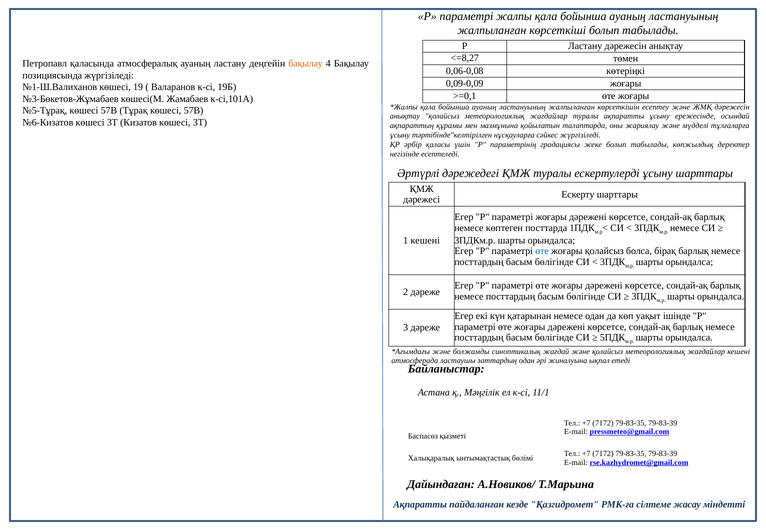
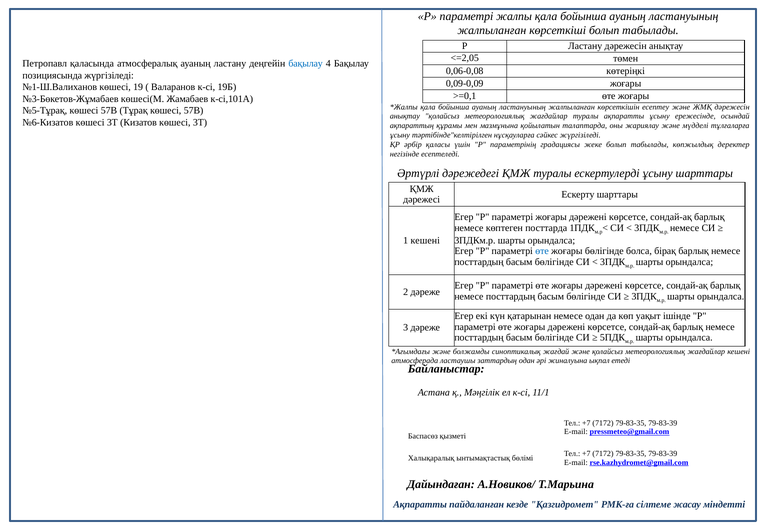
<=8,27: <=8,27 -> <=2,05
бақылау at (306, 64) colour: orange -> blue
жоғары қолайсыз: қолайсыз -> бөлігінде
